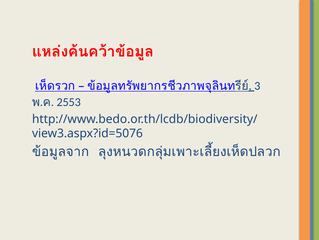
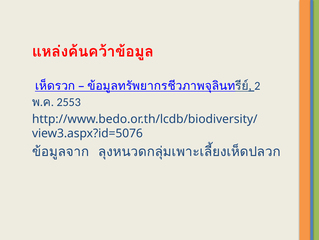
3: 3 -> 2
